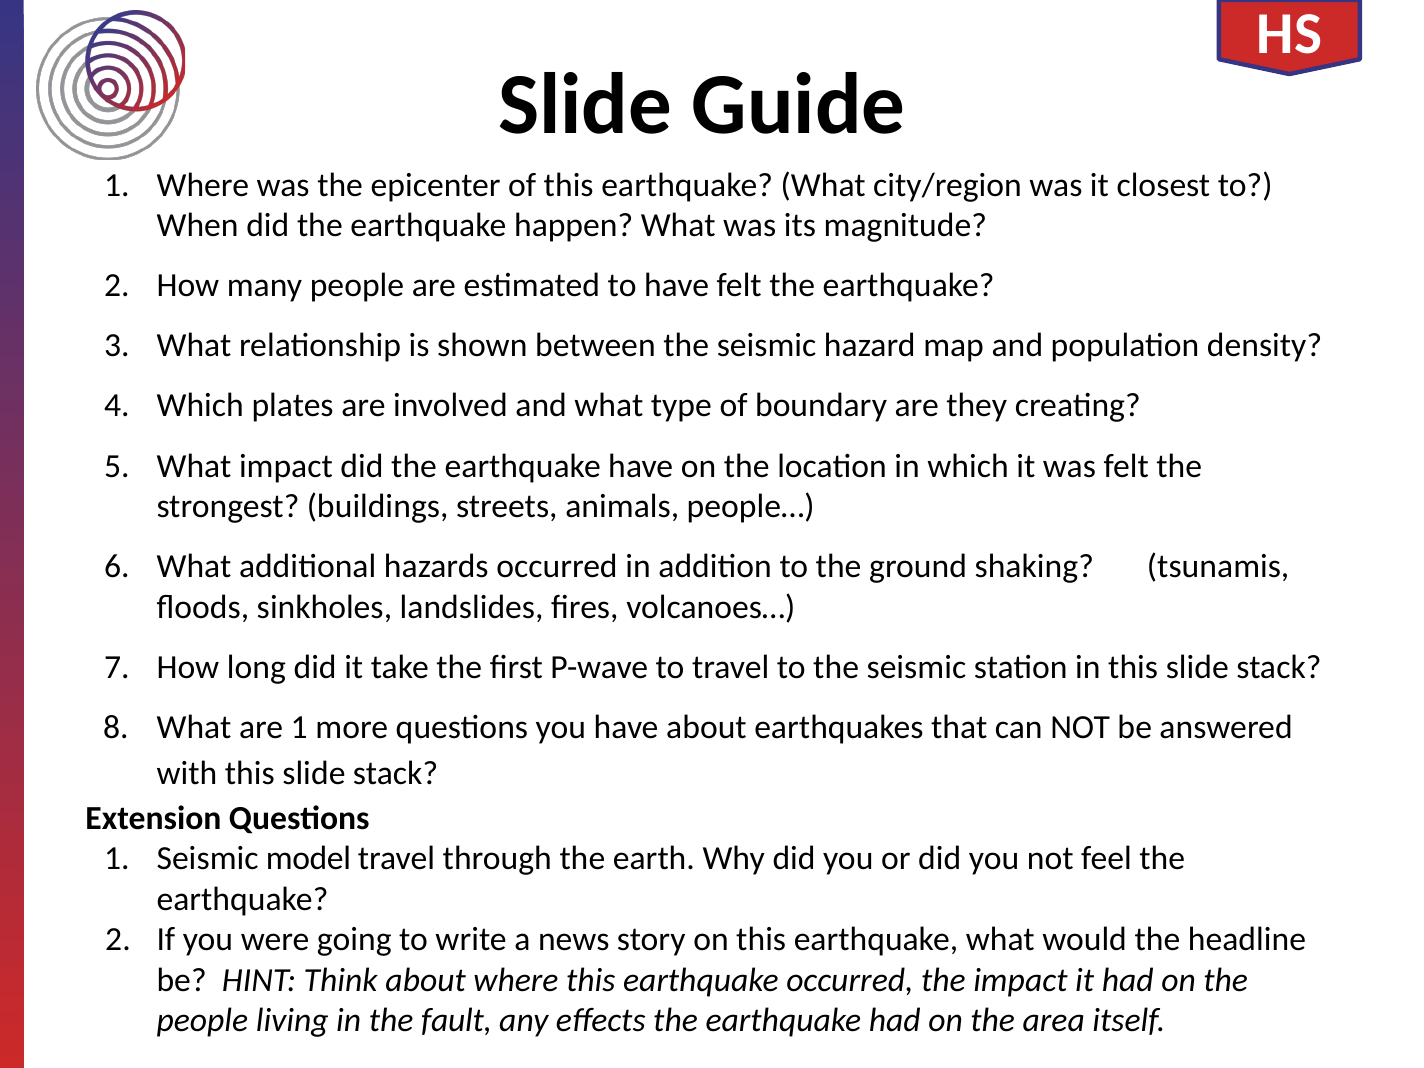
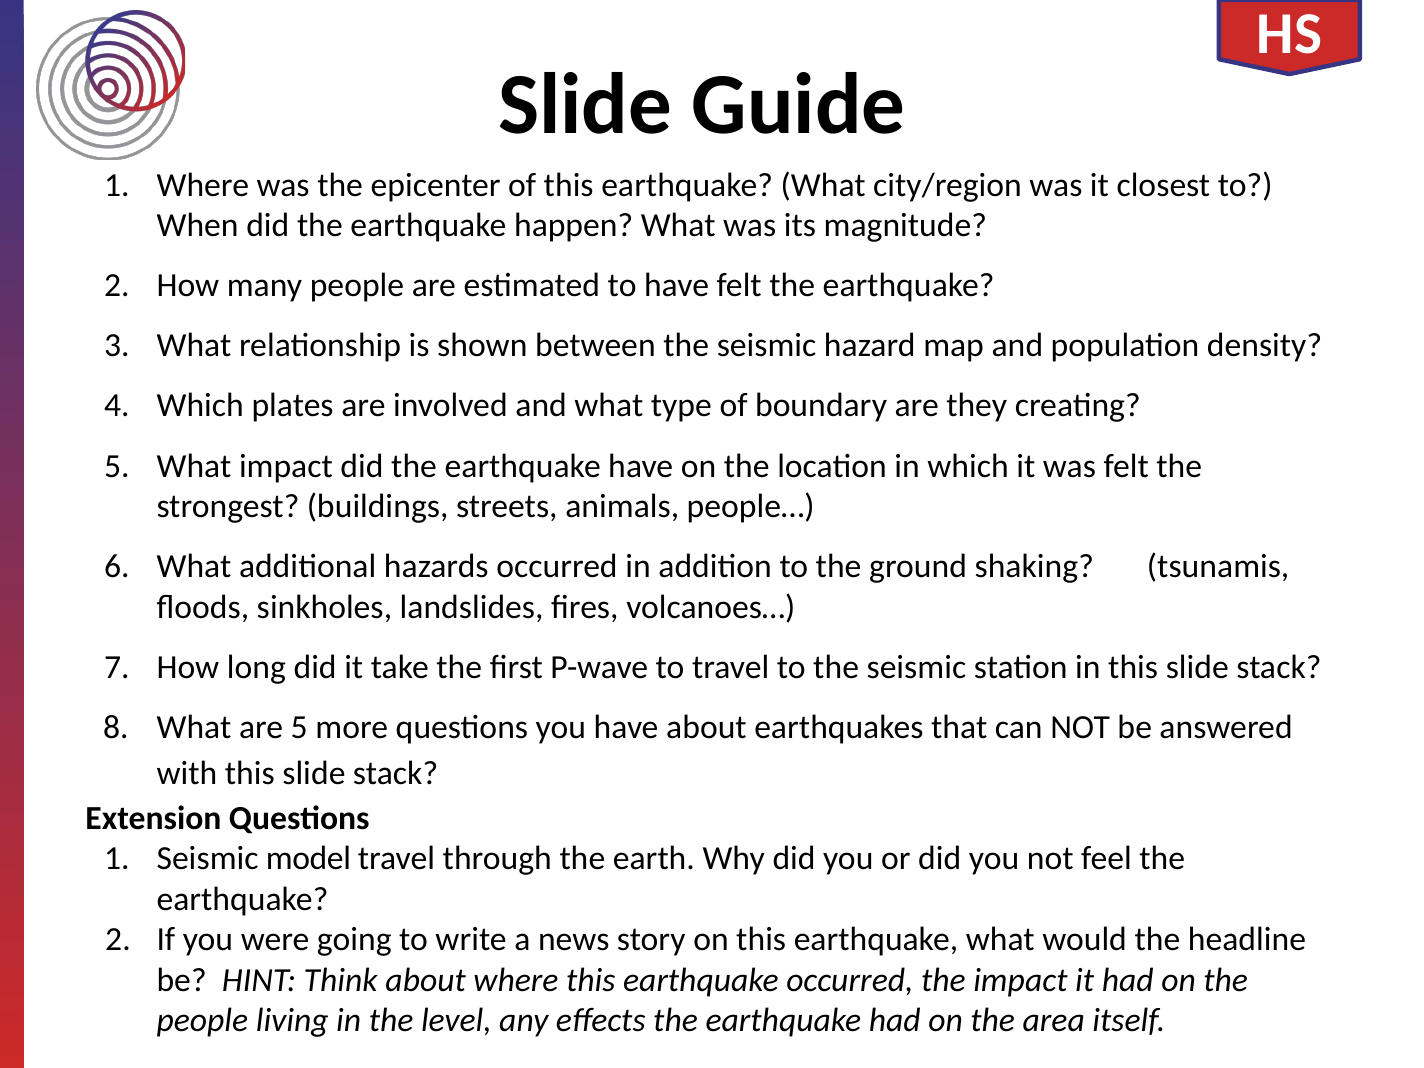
are 1: 1 -> 5
fault: fault -> level
